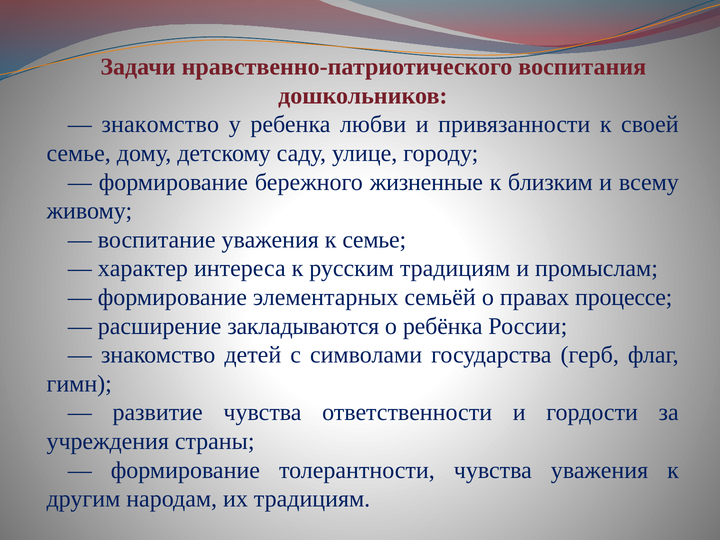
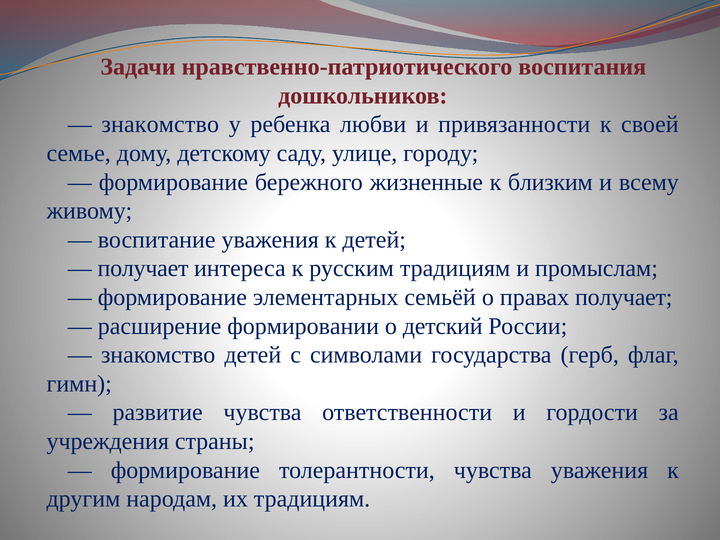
к семье: семье -> детей
характер at (143, 269): характер -> получает
правах процессе: процессе -> получает
закладываются: закладываются -> формировании
ребёнка: ребёнка -> детский
